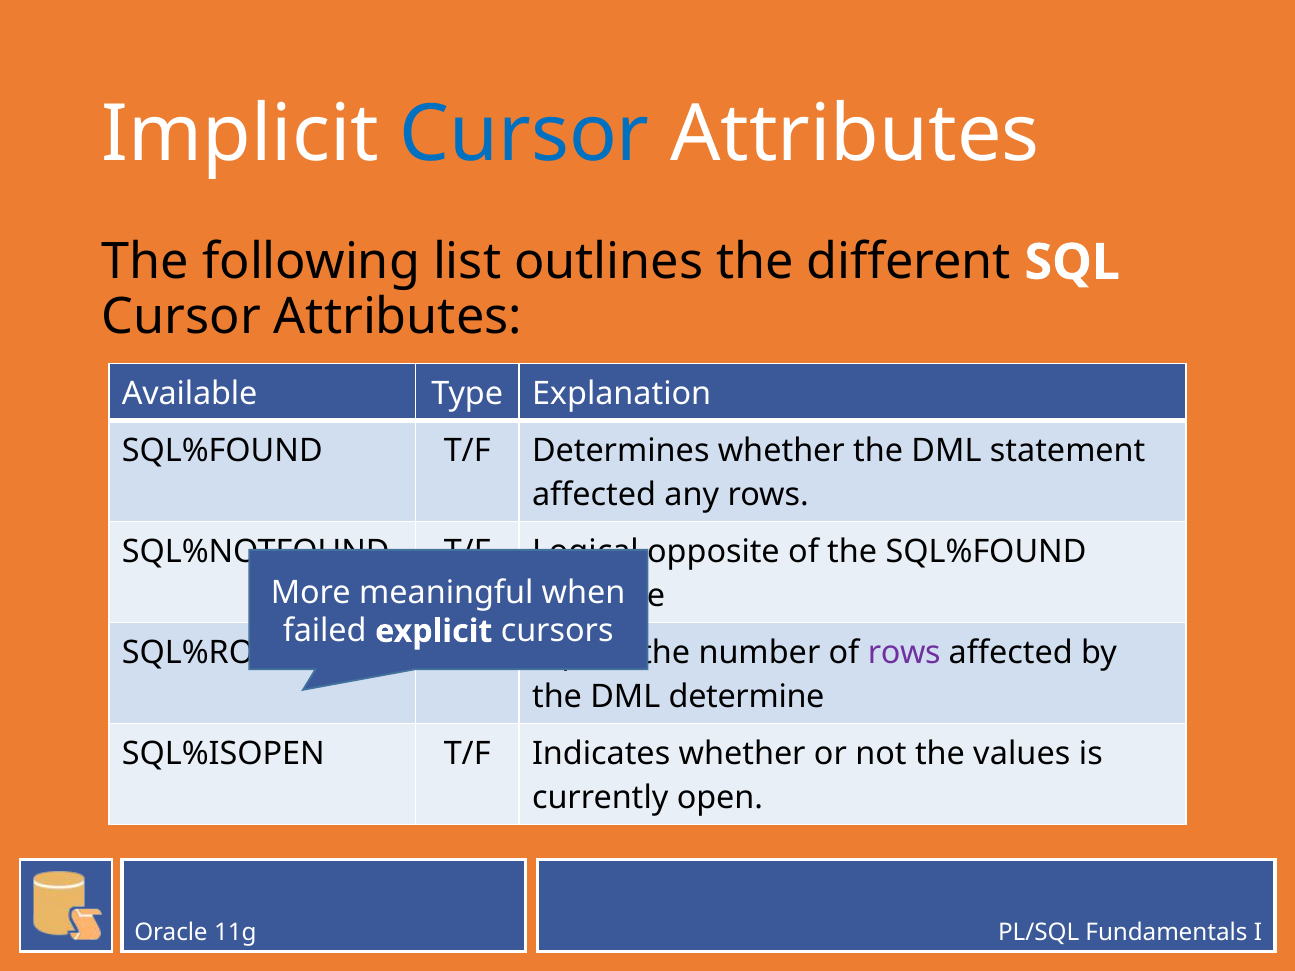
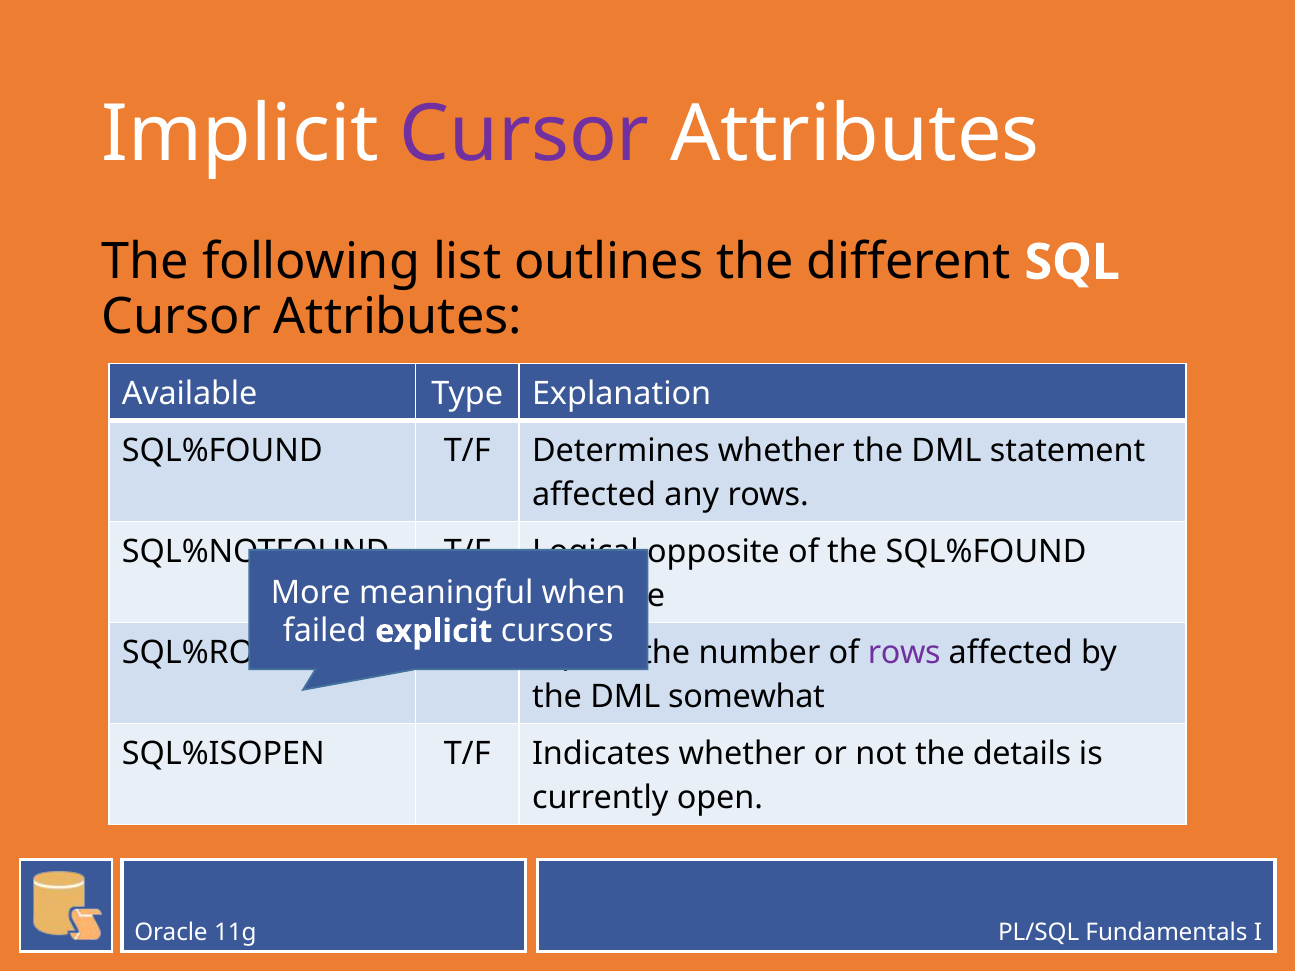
Cursor at (525, 134) colour: blue -> purple
determine: determine -> somewhat
values: values -> details
